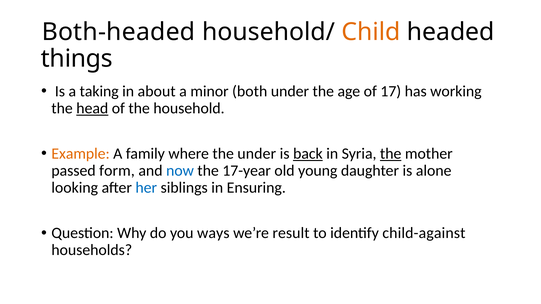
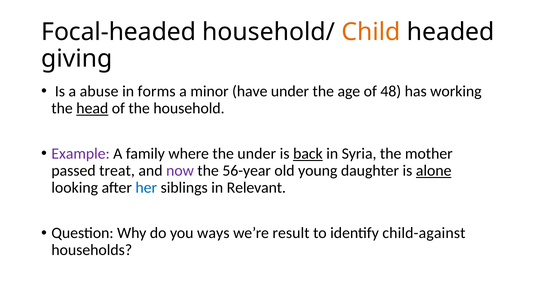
Both-headed: Both-headed -> Focal-headed
things: things -> giving
taking: taking -> abuse
about: about -> forms
both: both -> have
17: 17 -> 48
Example colour: orange -> purple
the at (391, 154) underline: present -> none
form: form -> treat
now colour: blue -> purple
17-year: 17-year -> 56-year
alone underline: none -> present
Ensuring: Ensuring -> Relevant
